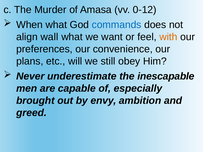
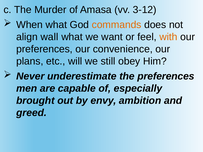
0-12: 0-12 -> 3-12
commands colour: blue -> orange
the inescapable: inescapable -> preferences
